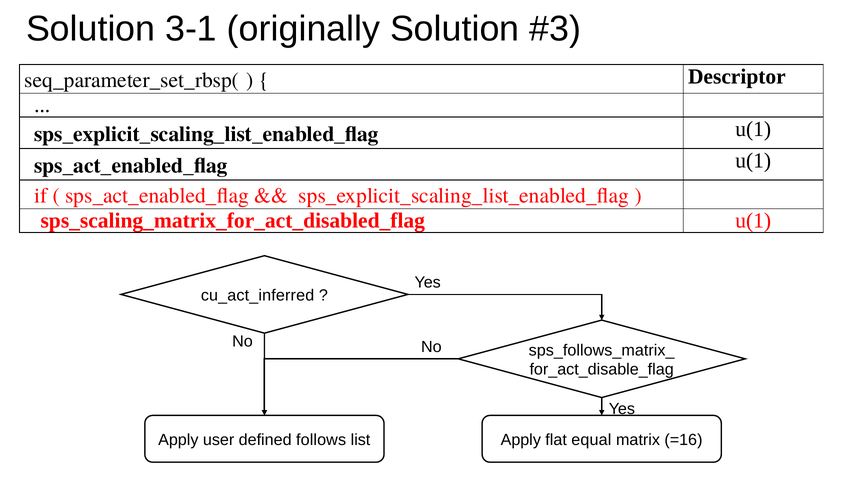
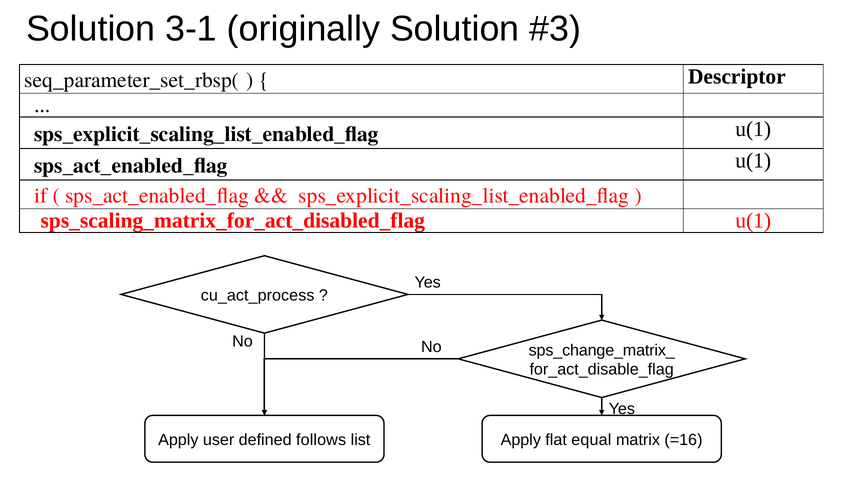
cu_act_inferred: cu_act_inferred -> cu_act_process
sps_follows_matrix_: sps_follows_matrix_ -> sps_change_matrix_
